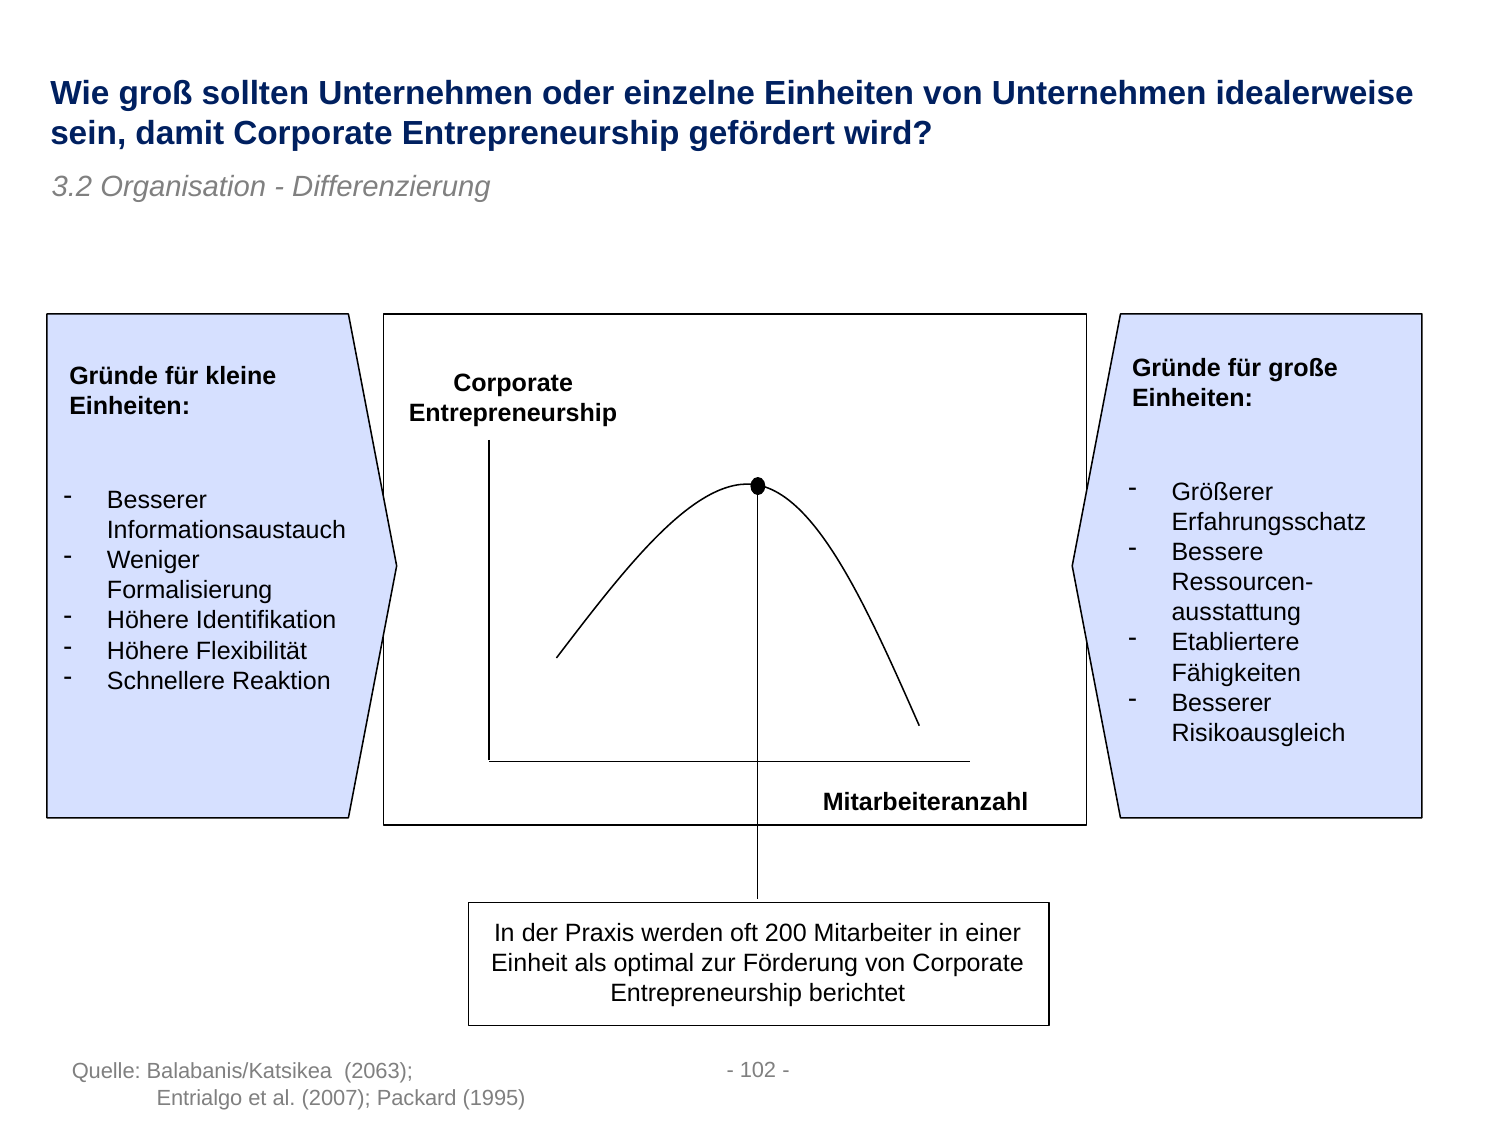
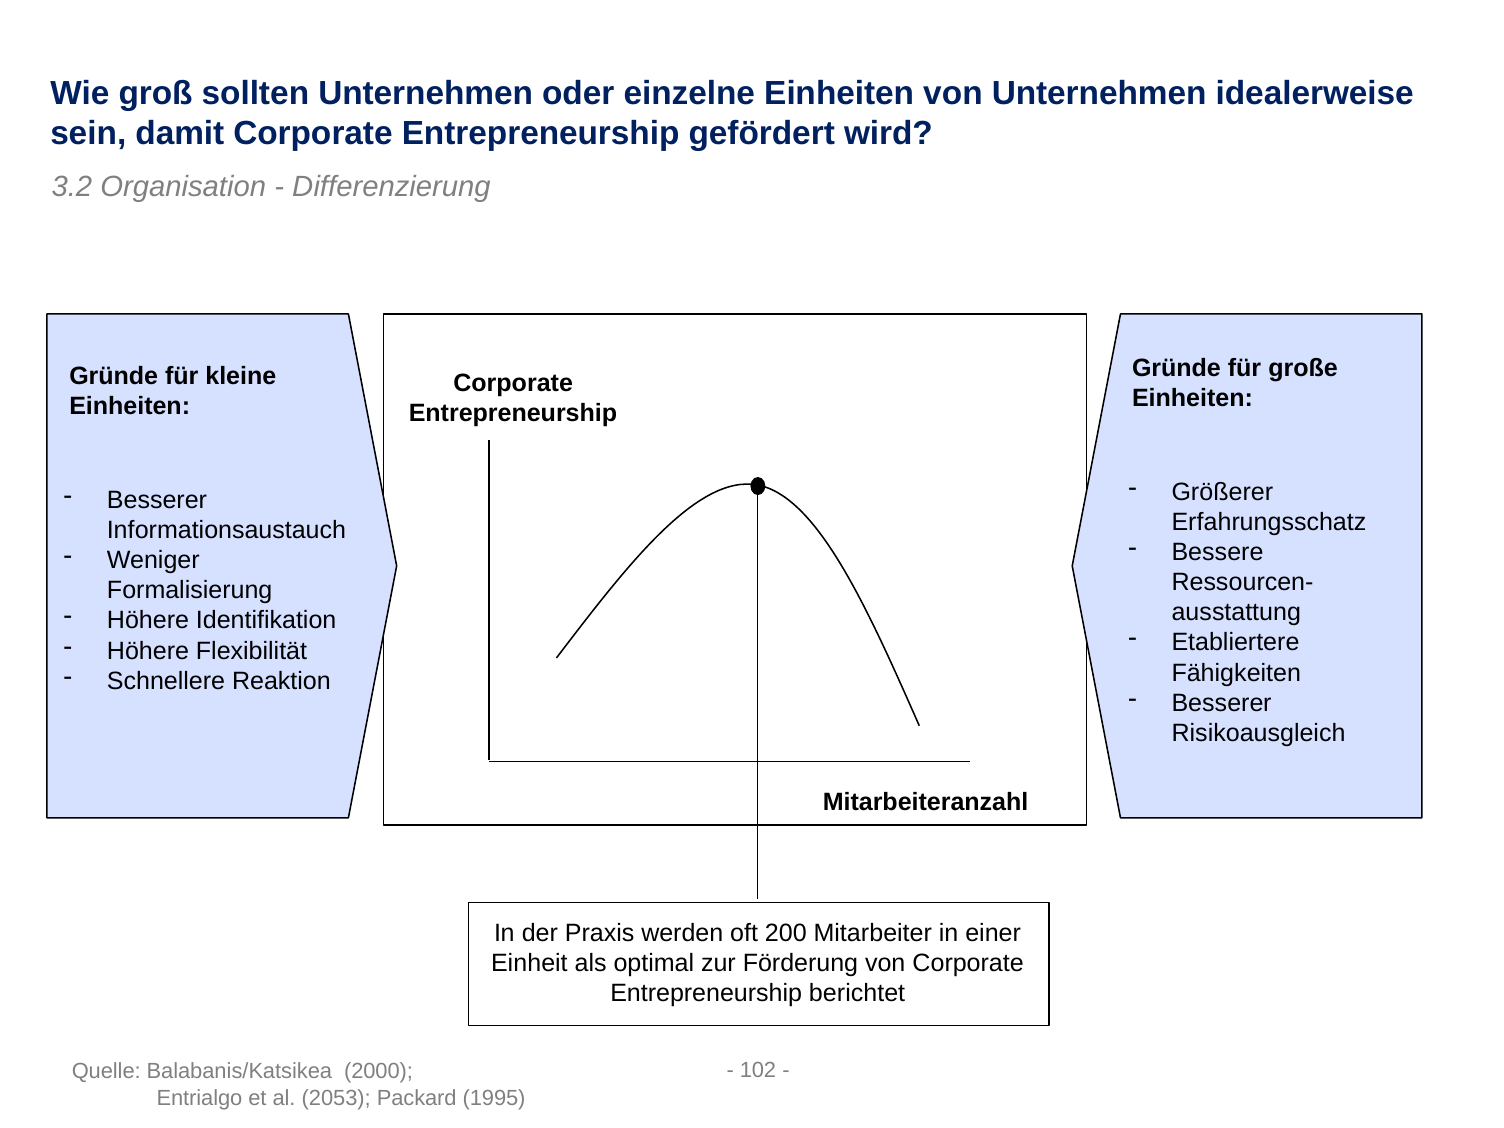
2063: 2063 -> 2000
2007: 2007 -> 2053
